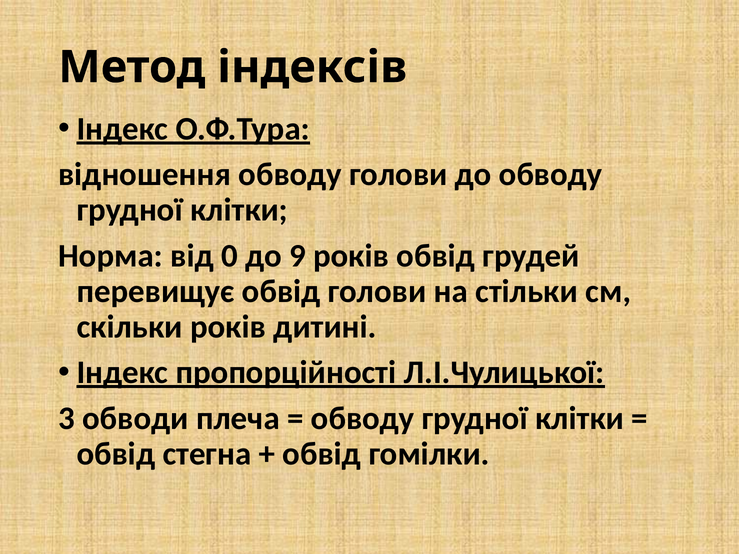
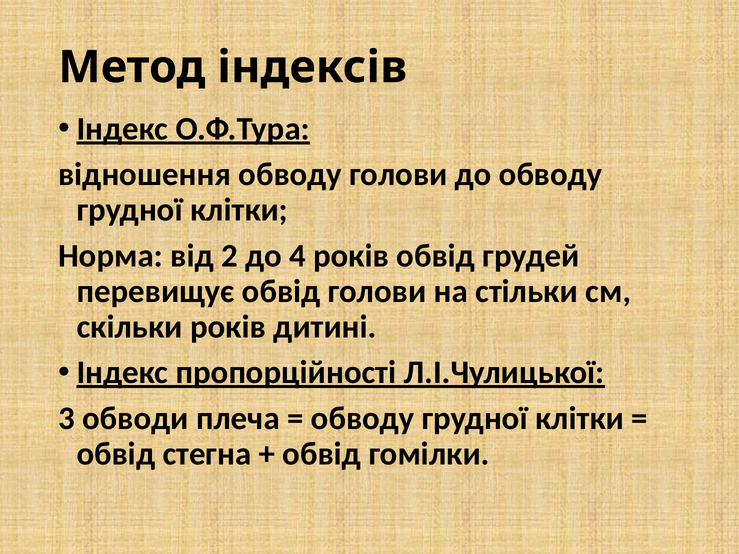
0: 0 -> 2
9: 9 -> 4
